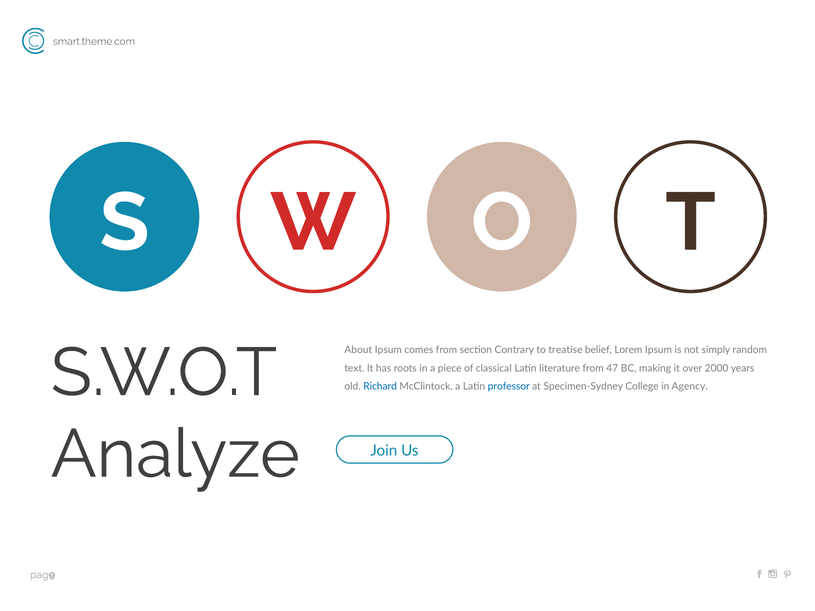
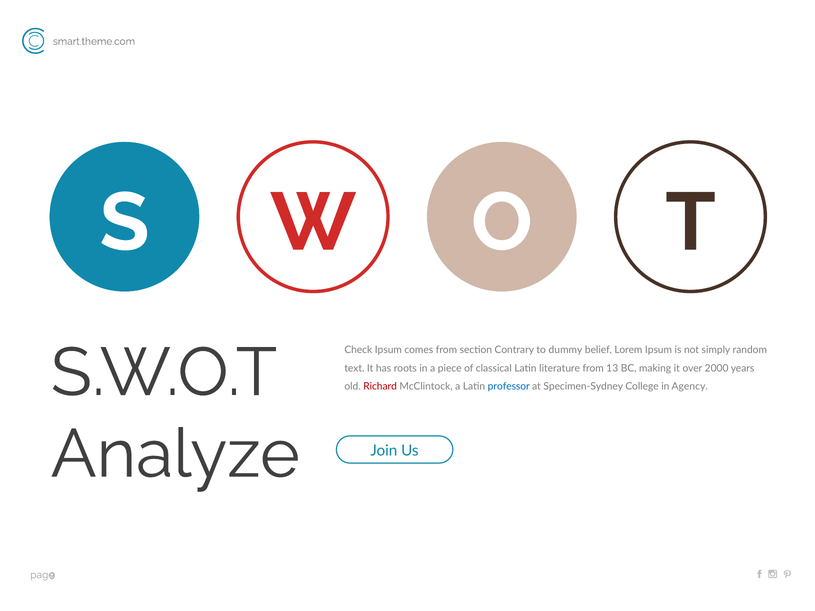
About: About -> Check
treatise: treatise -> dummy
47: 47 -> 13
Richard colour: blue -> red
